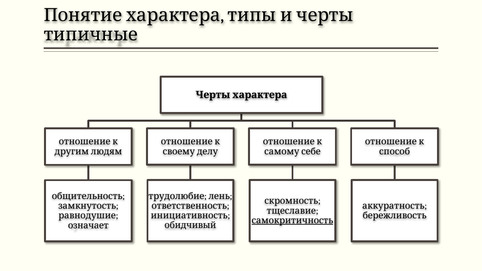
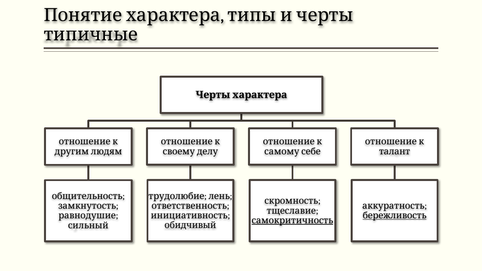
способ: способ -> талант
бережливость underline: none -> present
означает: означает -> сильный
